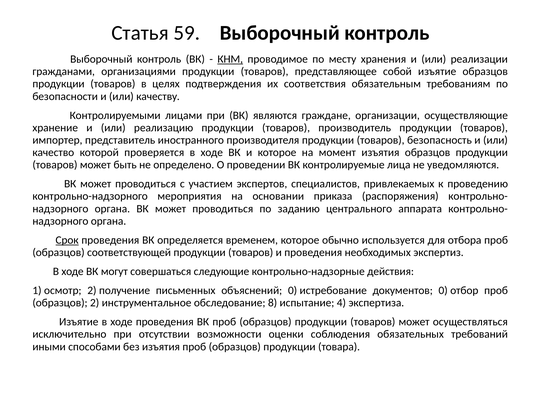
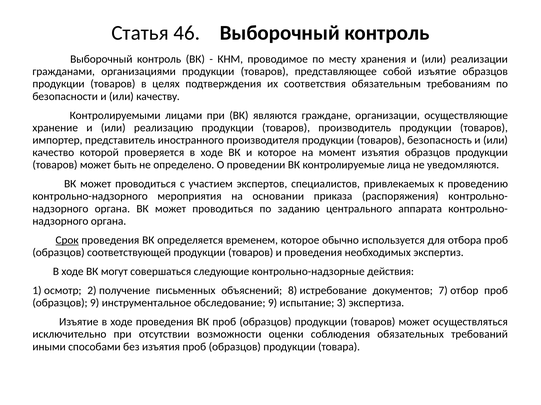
59: 59 -> 46
КНМ underline: present -> none
объяснений 0: 0 -> 8
документов 0: 0 -> 7
образцов 2: 2 -> 9
обследование 8: 8 -> 9
4: 4 -> 3
